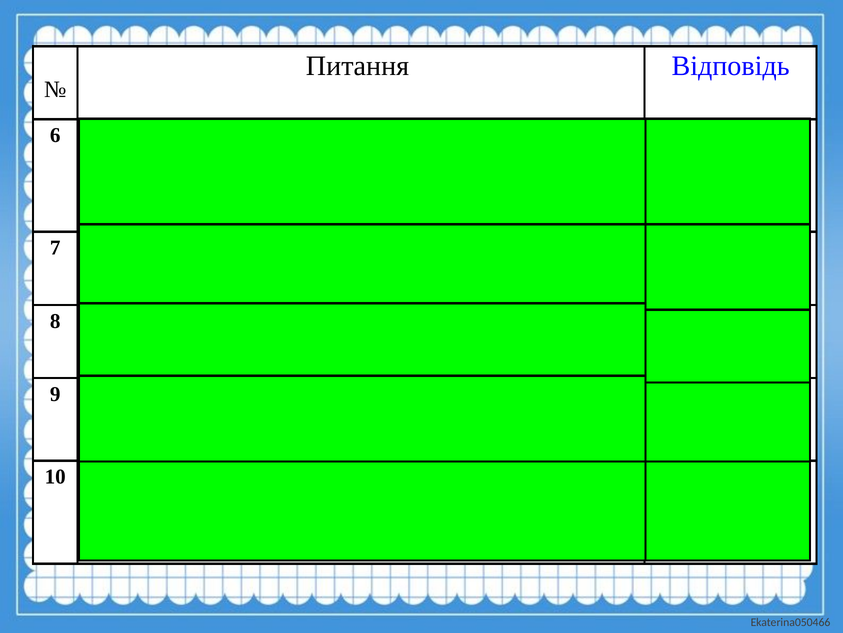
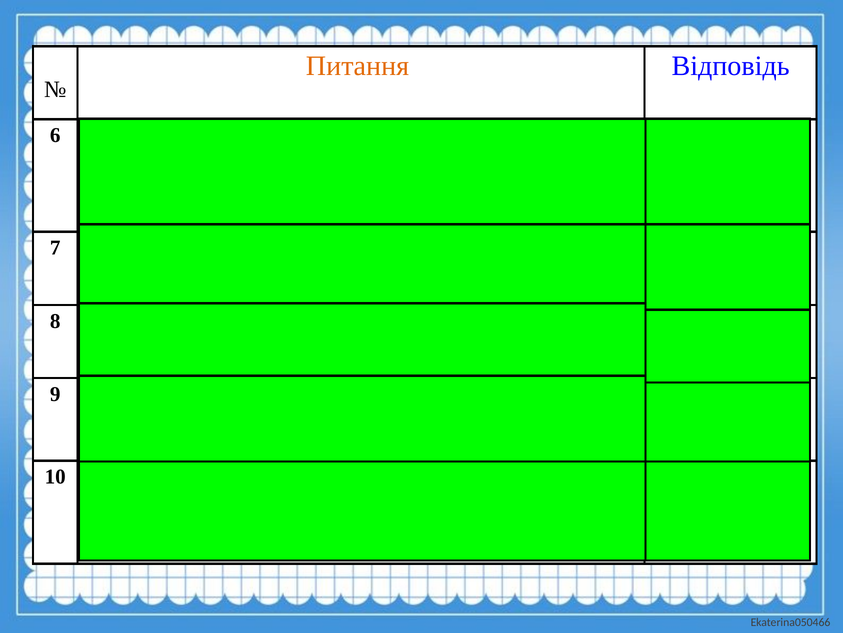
Питання colour: black -> orange
